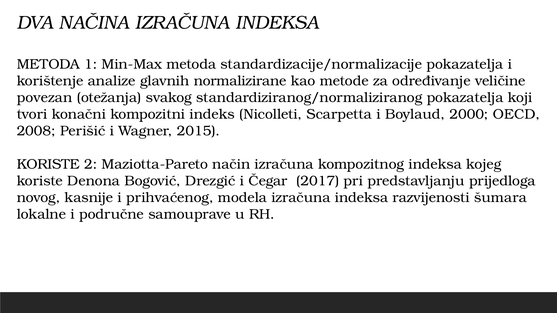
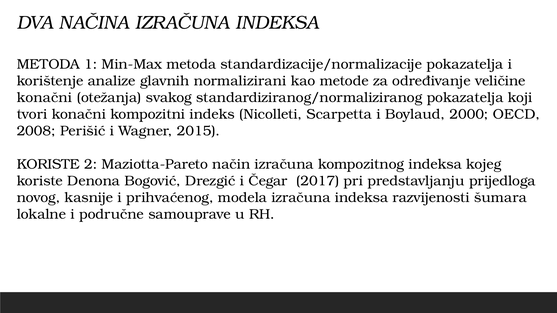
normalizirane: normalizirane -> normalizirani
povezan at (44, 98): povezan -> konačni
